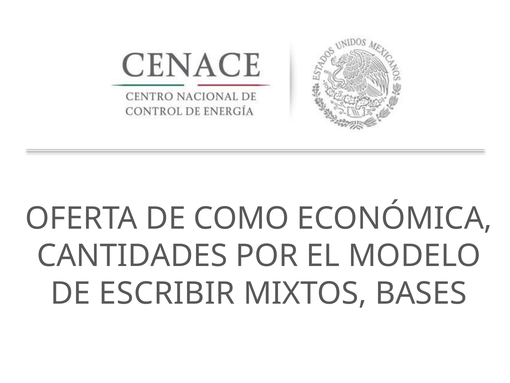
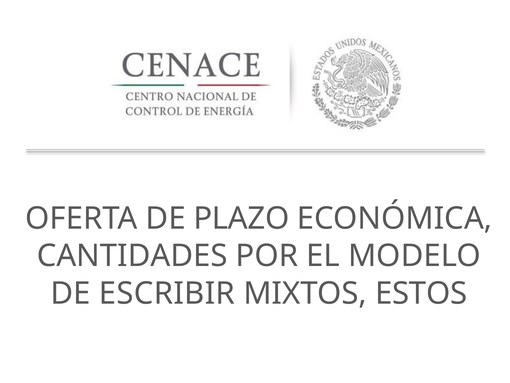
COMO: COMO -> PLAZO
BASES: BASES -> ESTOS
